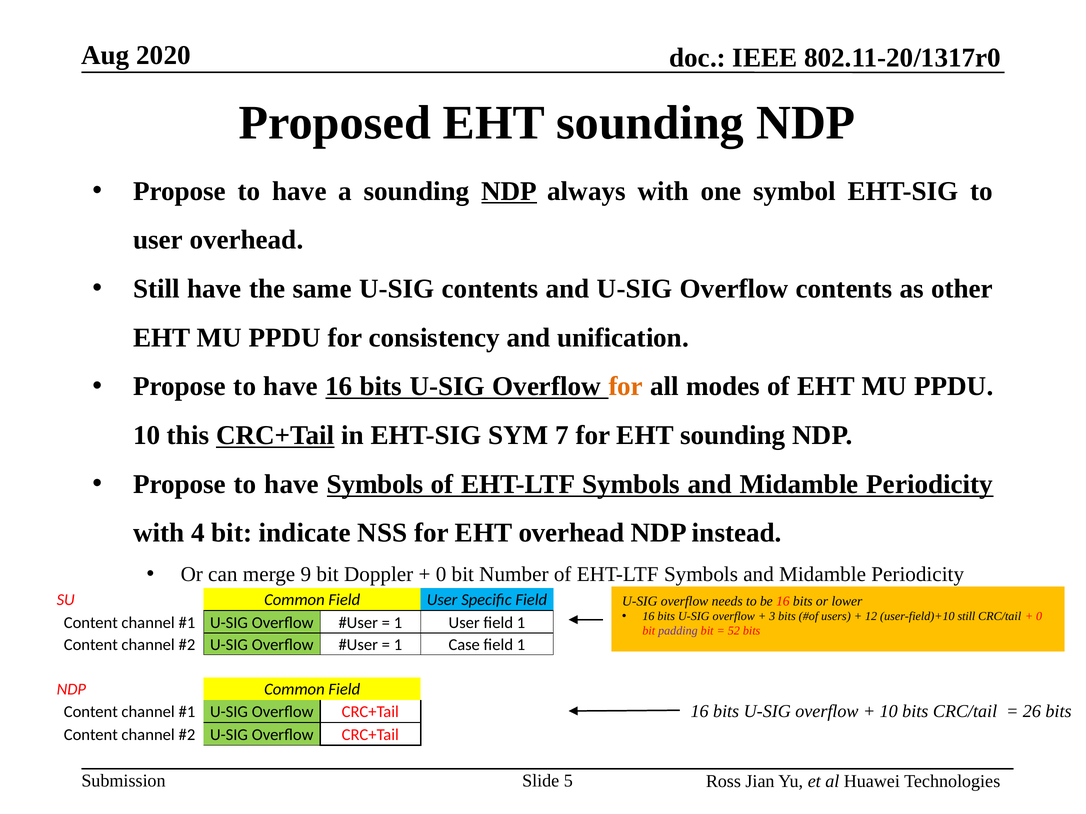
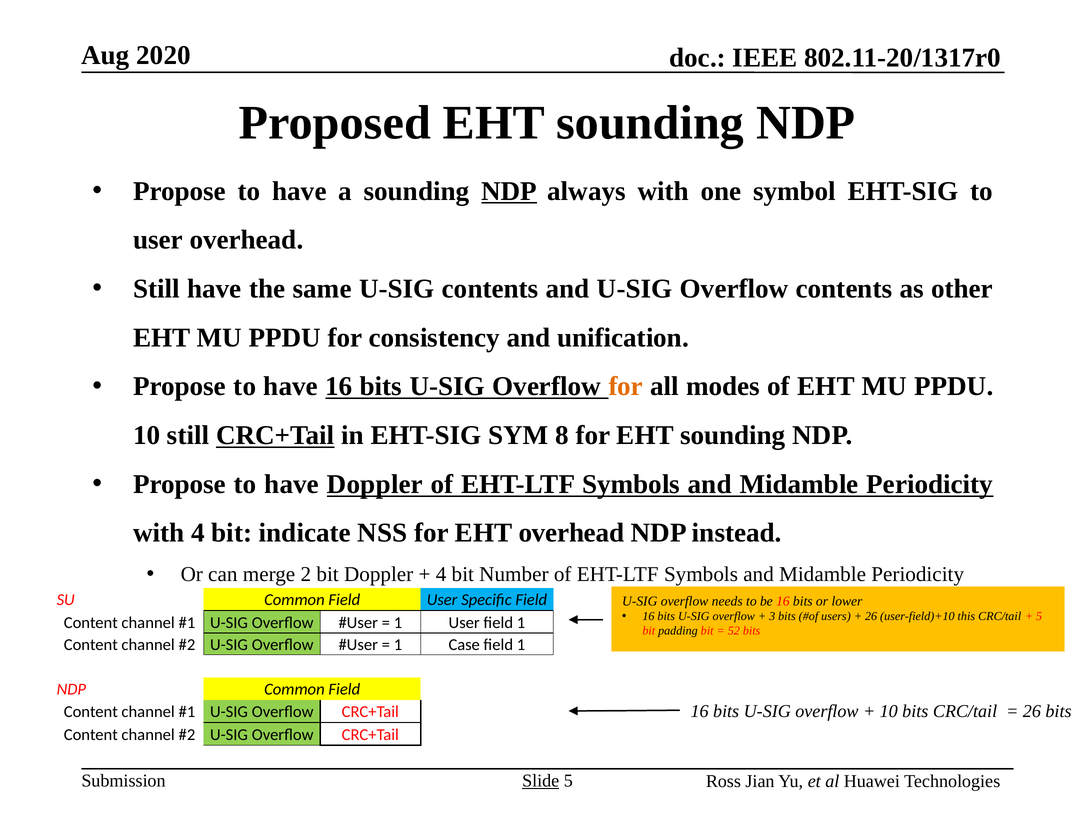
10 this: this -> still
7: 7 -> 8
have Symbols: Symbols -> Doppler
9: 9 -> 2
0 at (441, 575): 0 -> 4
12 at (871, 617): 12 -> 26
user-field)+10 still: still -> this
0 at (1039, 617): 0 -> 5
padding colour: purple -> black
Slide underline: none -> present
